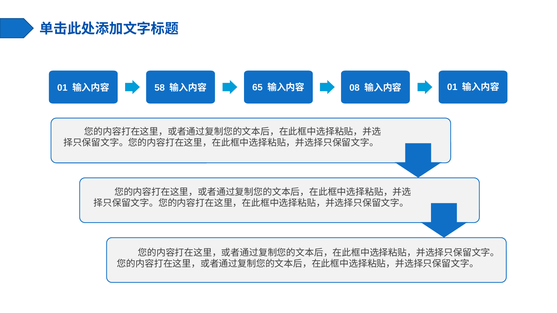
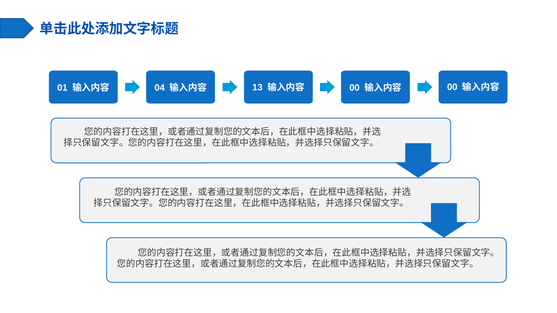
58: 58 -> 04
65: 65 -> 13
08 at (354, 88): 08 -> 00
01 at (452, 87): 01 -> 00
